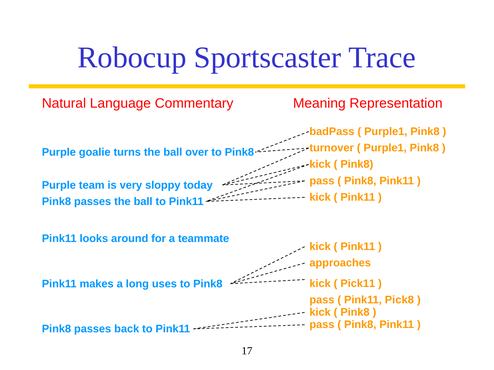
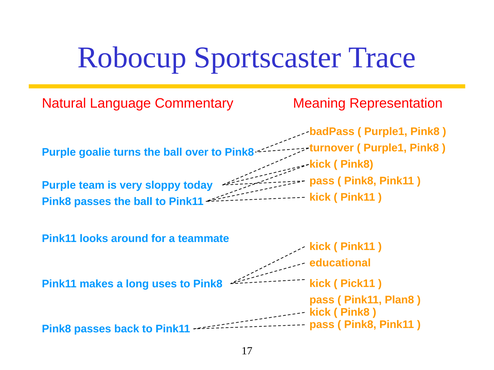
approaches: approaches -> educational
Pick8: Pick8 -> Plan8
